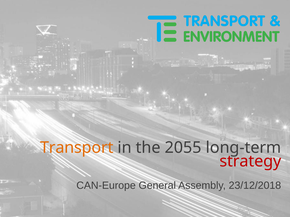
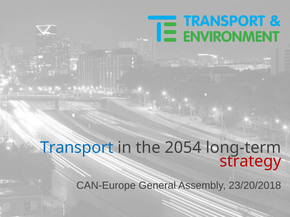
Transport colour: orange -> blue
2055: 2055 -> 2054
23/12/2018: 23/12/2018 -> 23/20/2018
